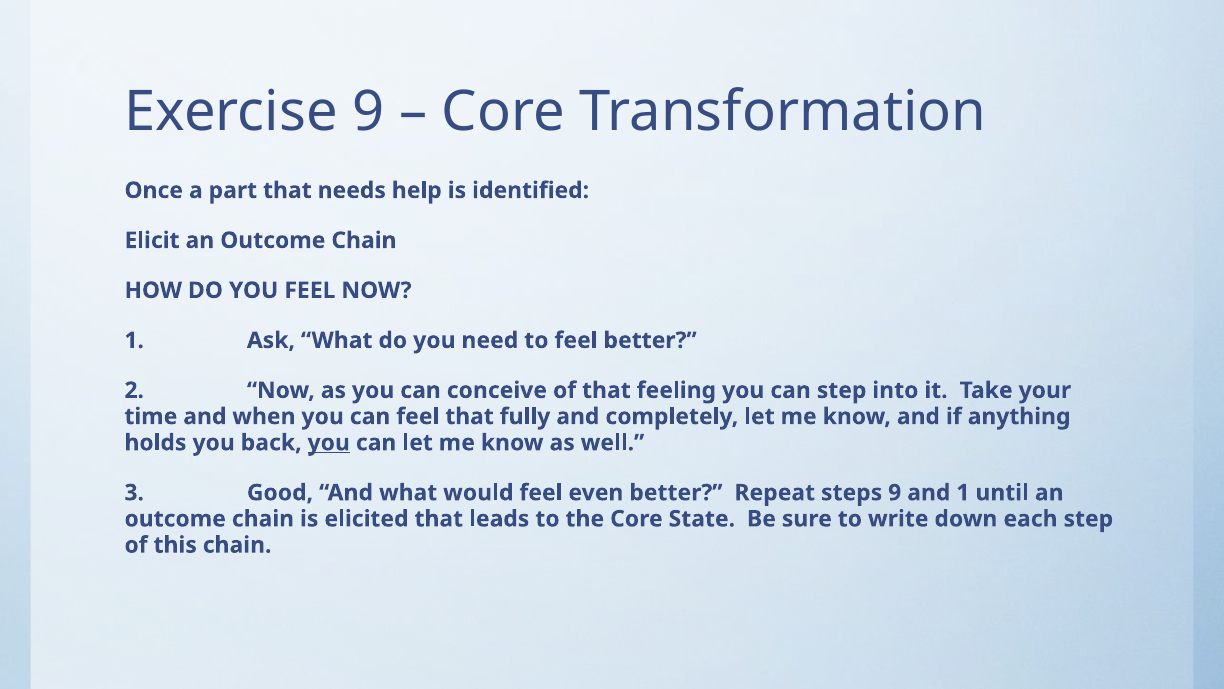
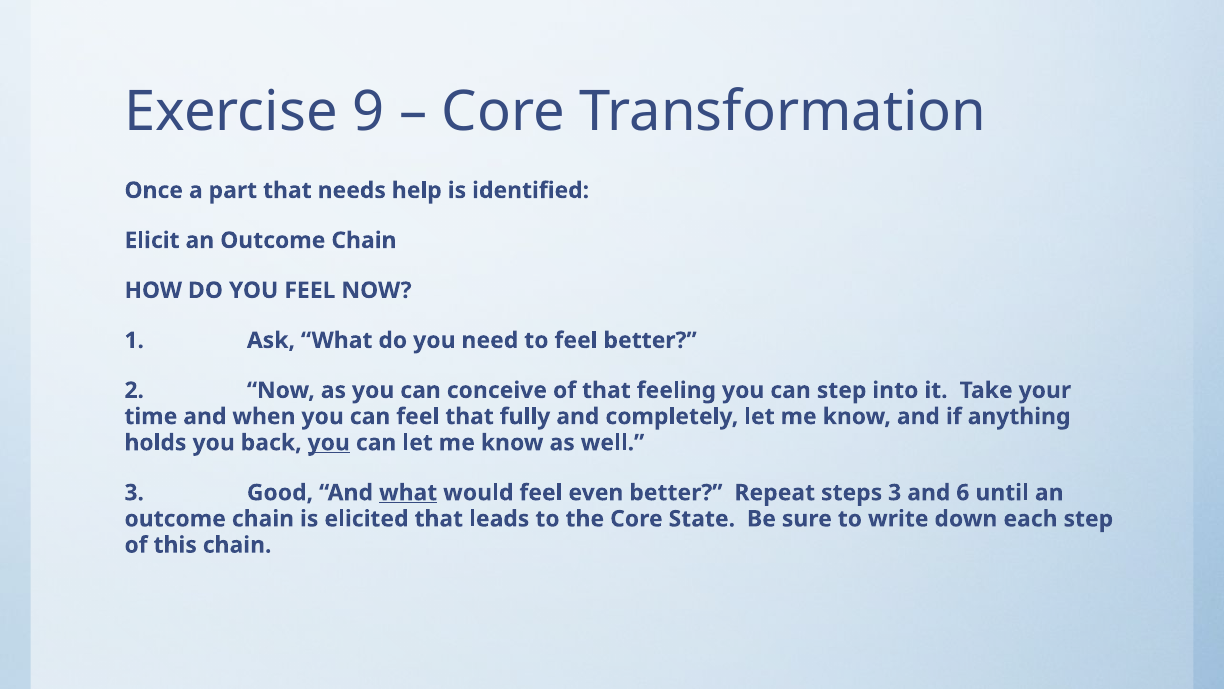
what at (408, 493) underline: none -> present
steps 9: 9 -> 3
and 1: 1 -> 6
